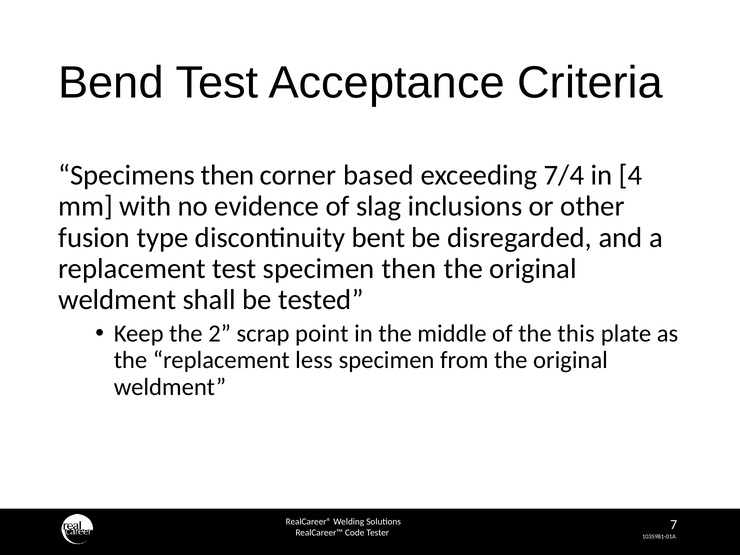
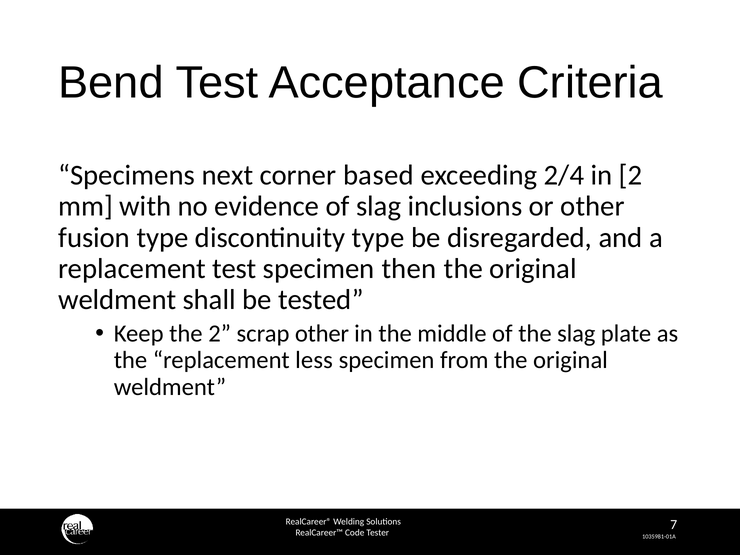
Specimens then: then -> next
7/4: 7/4 -> 2/4
in 4: 4 -> 2
discontinuity bent: bent -> type
scrap point: point -> other
the this: this -> slag
